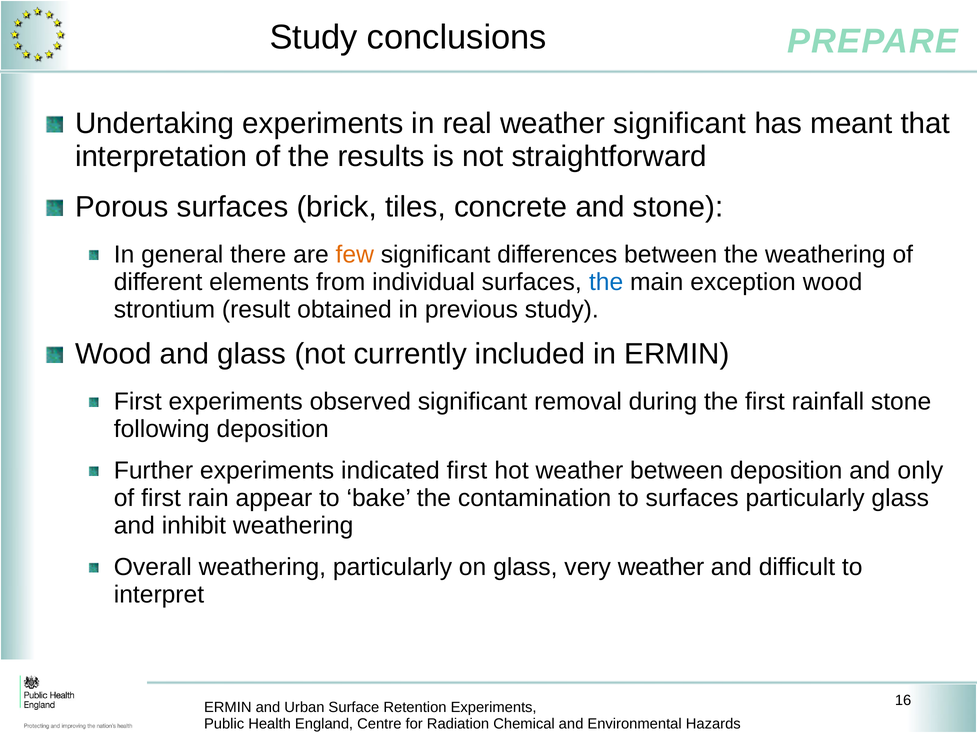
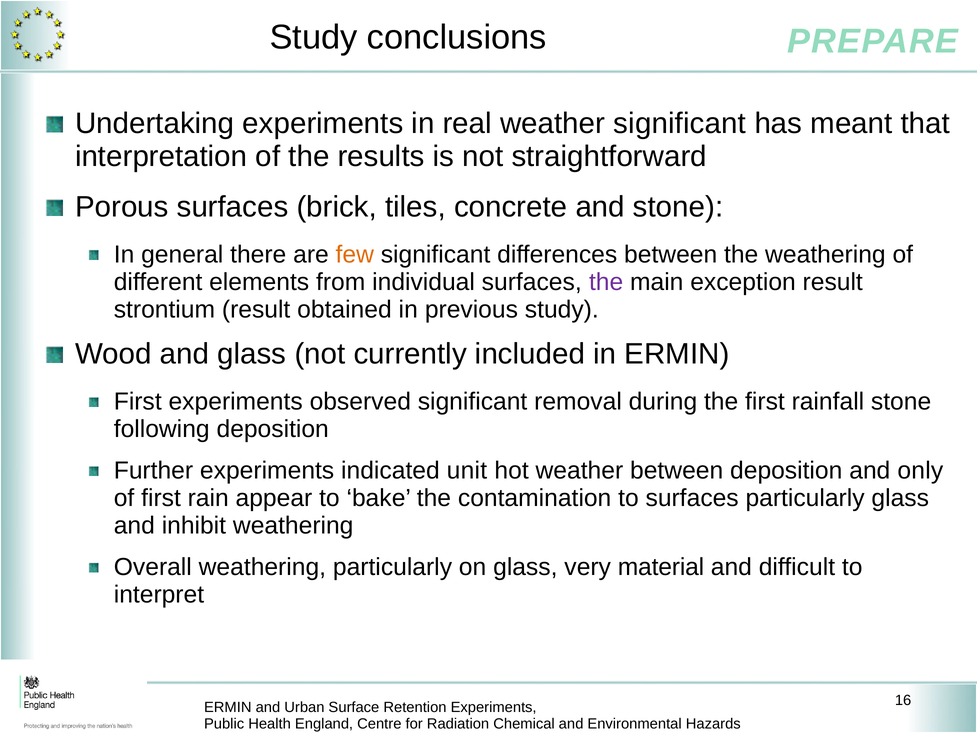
the at (606, 282) colour: blue -> purple
exception wood: wood -> result
indicated first: first -> unit
very weather: weather -> material
